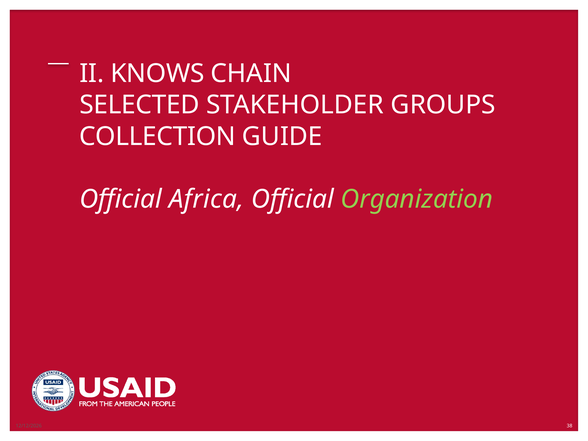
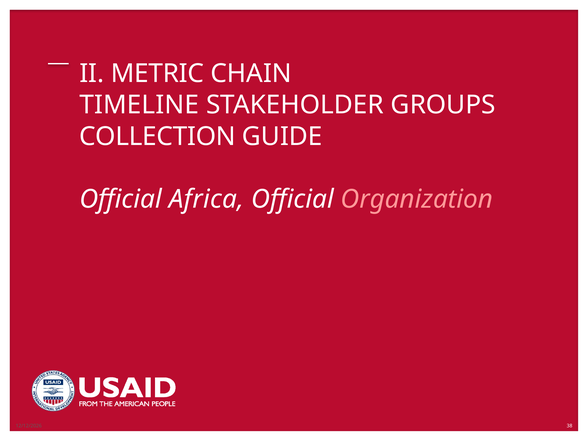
KNOWS: KNOWS -> METRIC
SELECTED: SELECTED -> TIMELINE
Organization colour: light green -> pink
